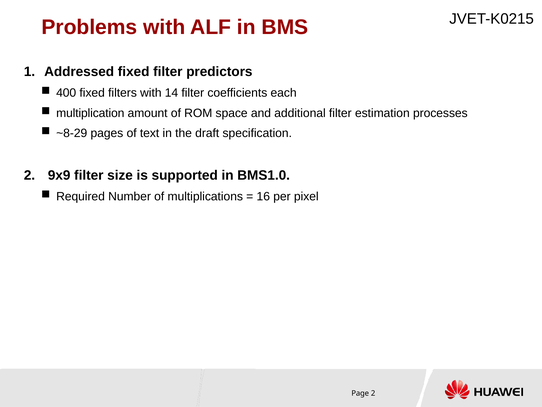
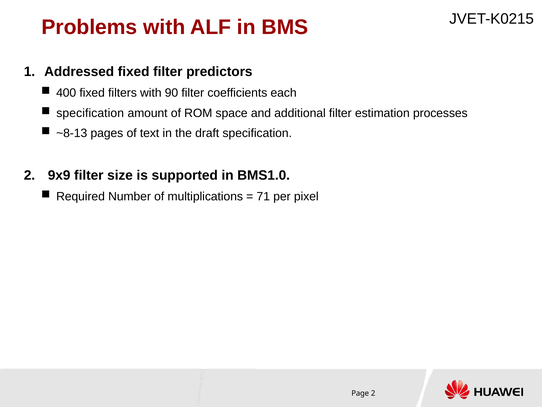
14: 14 -> 90
multiplication at (90, 113): multiplication -> specification
~8-29: ~8-29 -> ~8-13
16: 16 -> 71
